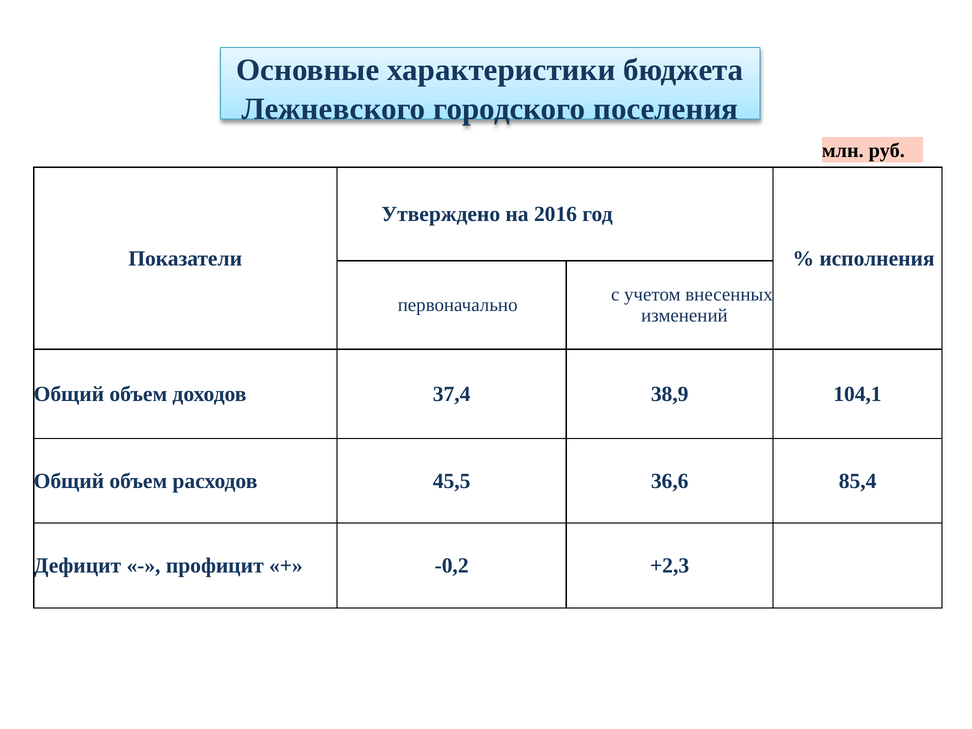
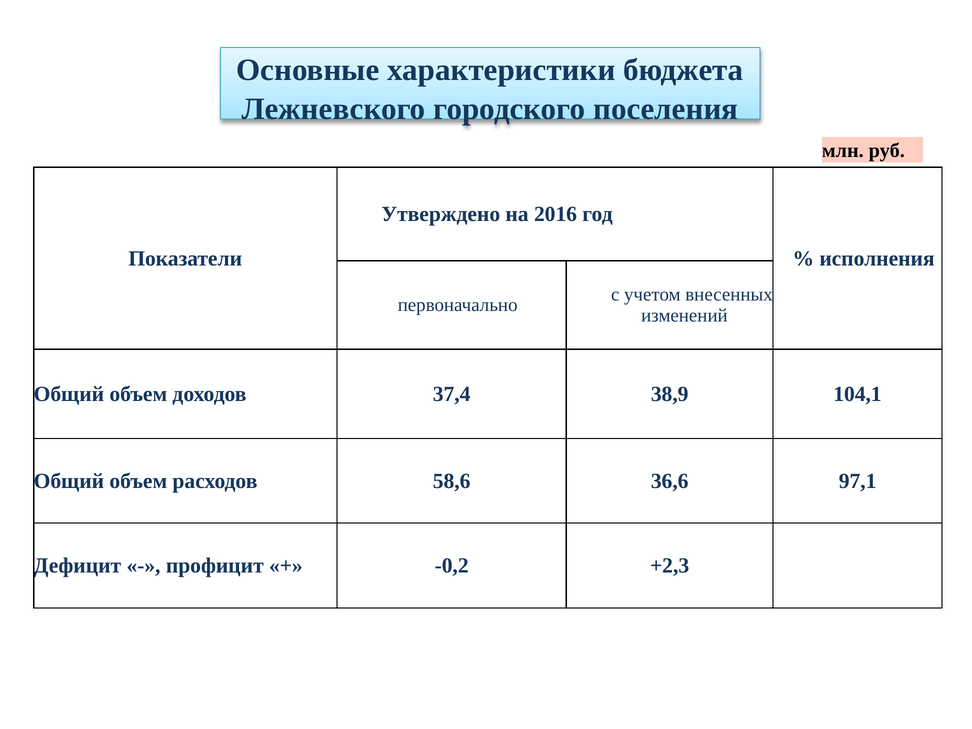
45,5: 45,5 -> 58,6
85,4: 85,4 -> 97,1
